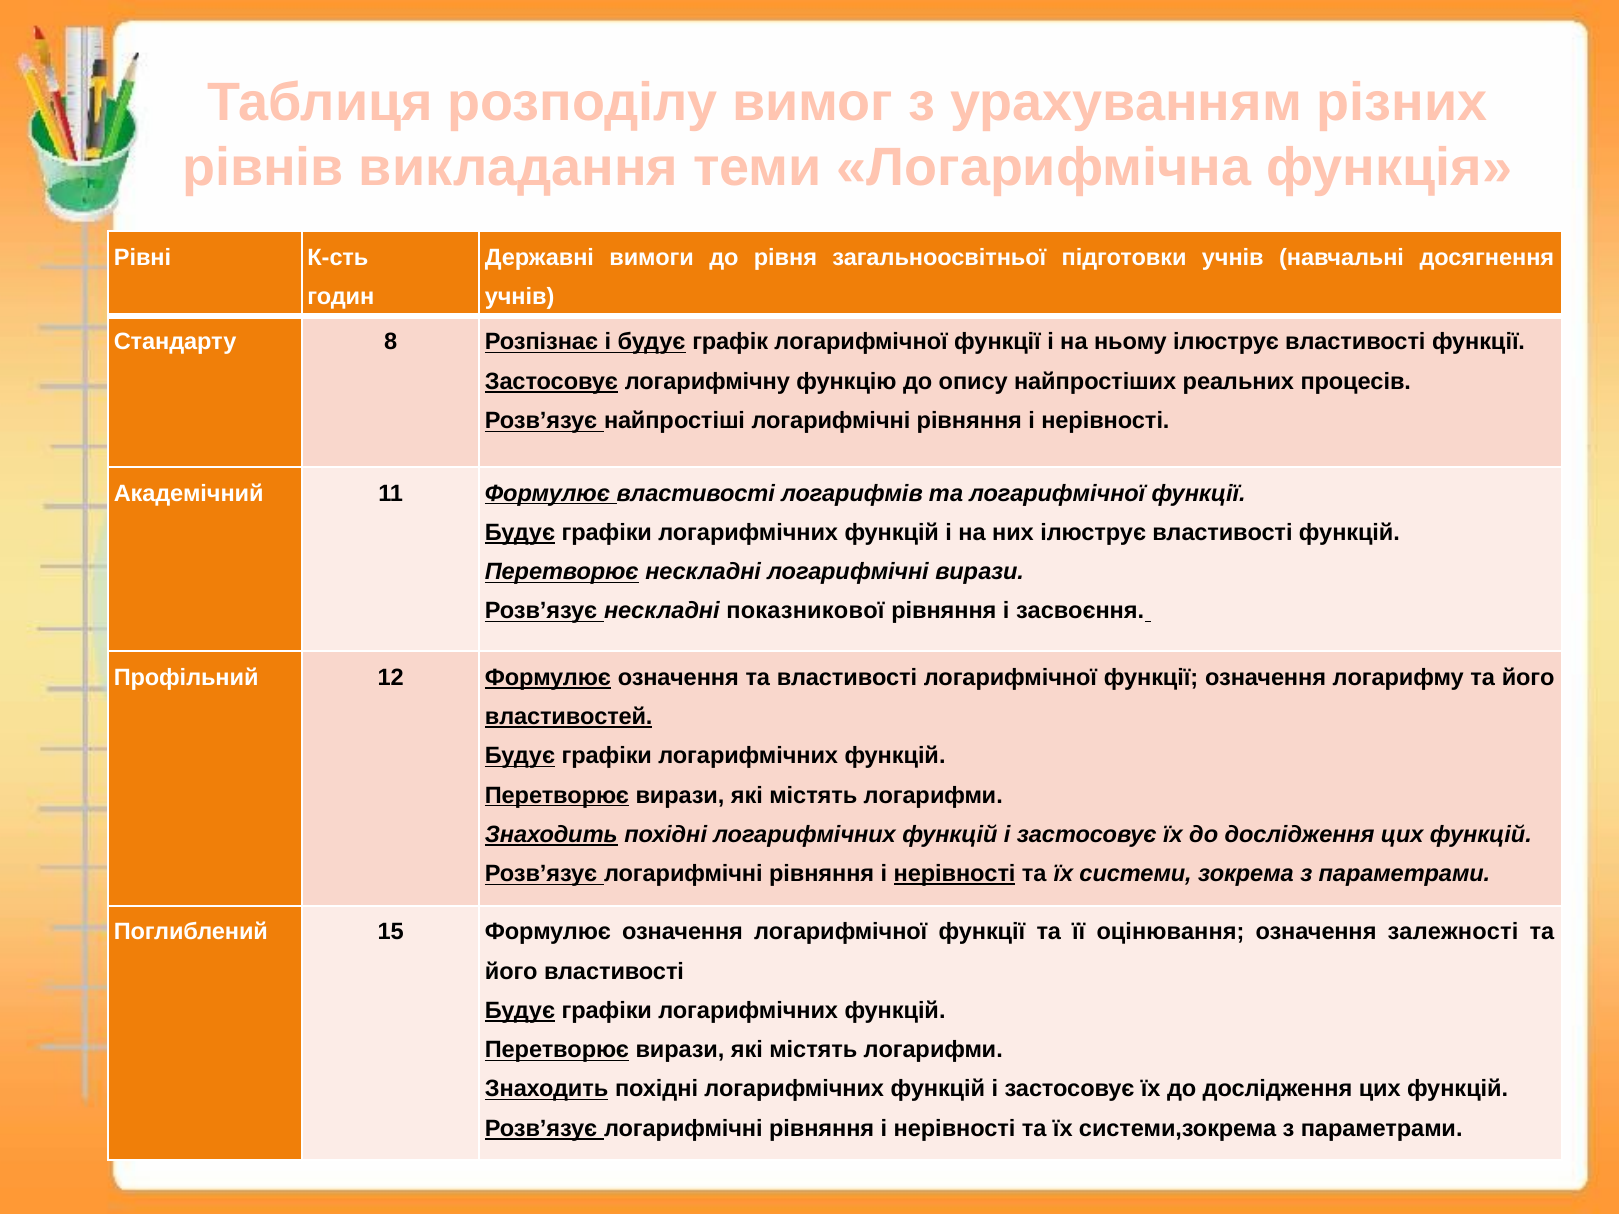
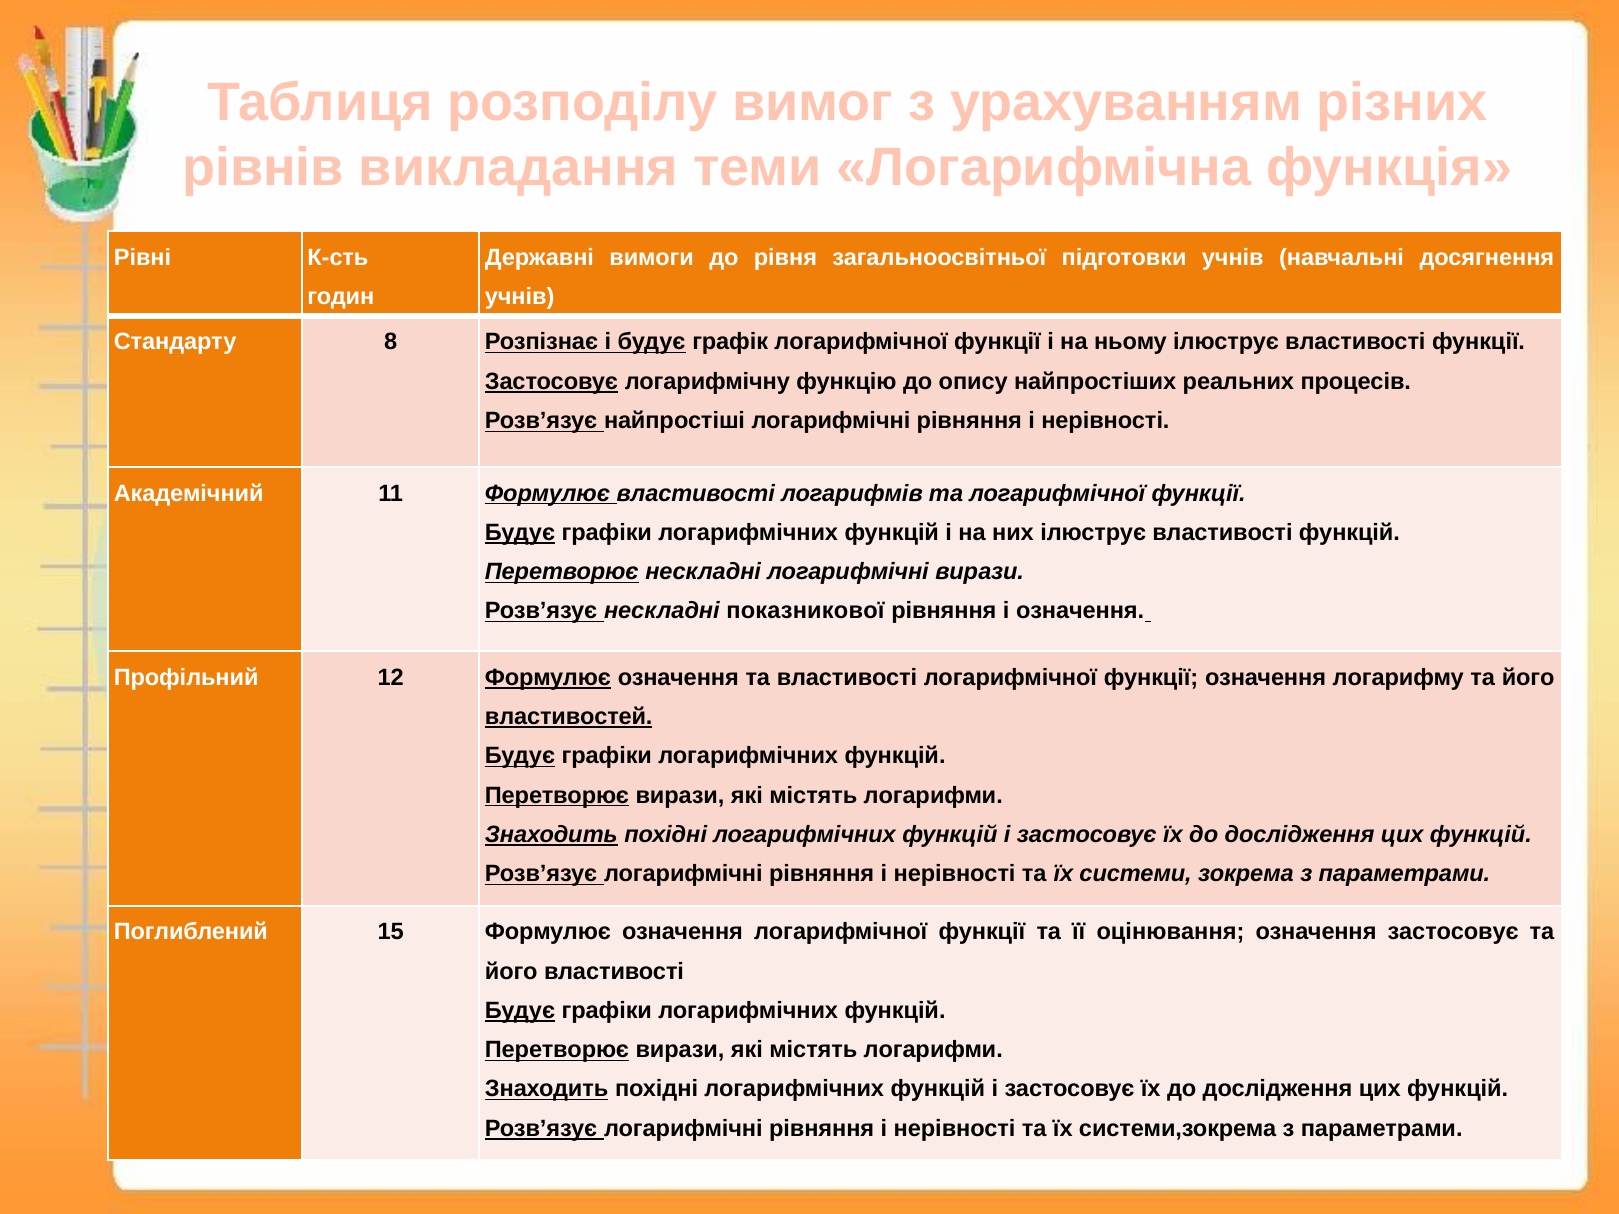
і засвоєння: засвоєння -> означення
нерівності at (955, 874) underline: present -> none
означення залежності: залежності -> застосовує
